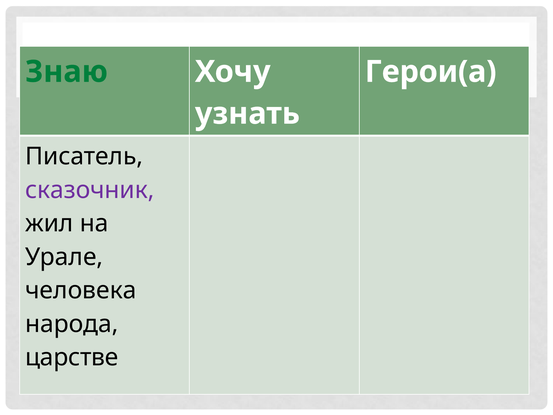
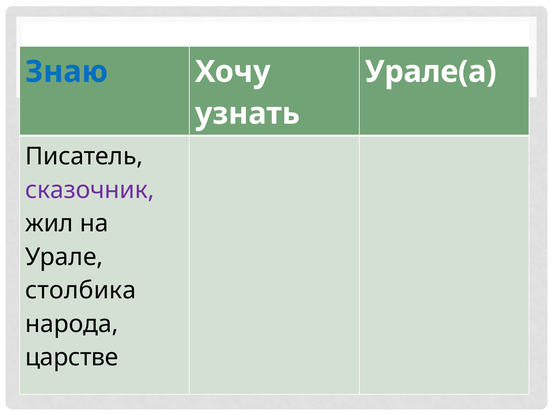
Знаю colour: green -> blue
Герои(а: Герои(а -> Урале(а
человека: человека -> столбика
